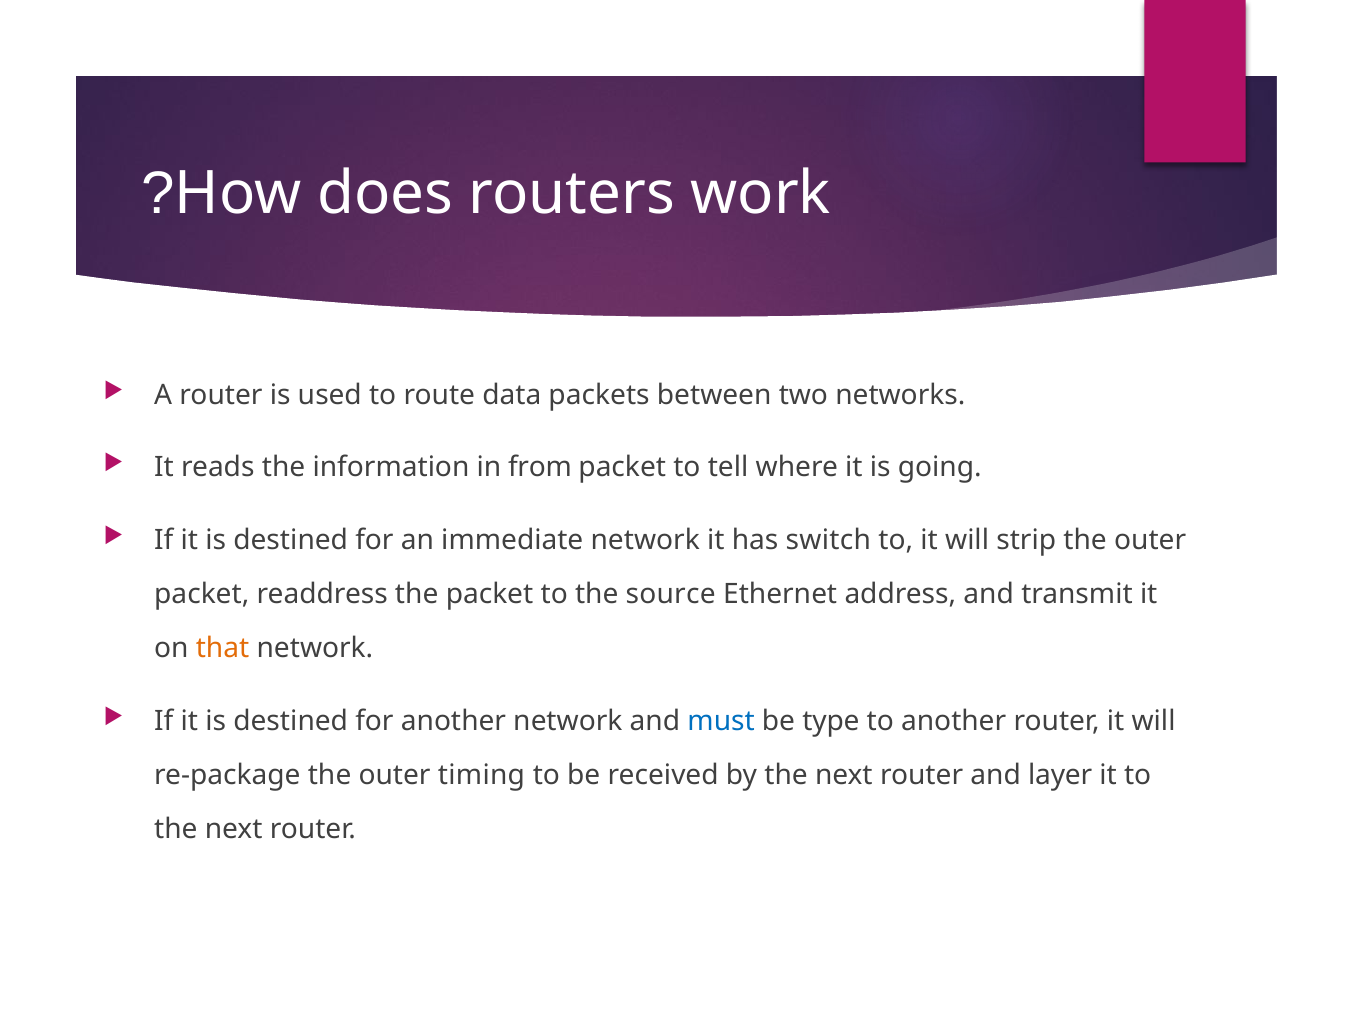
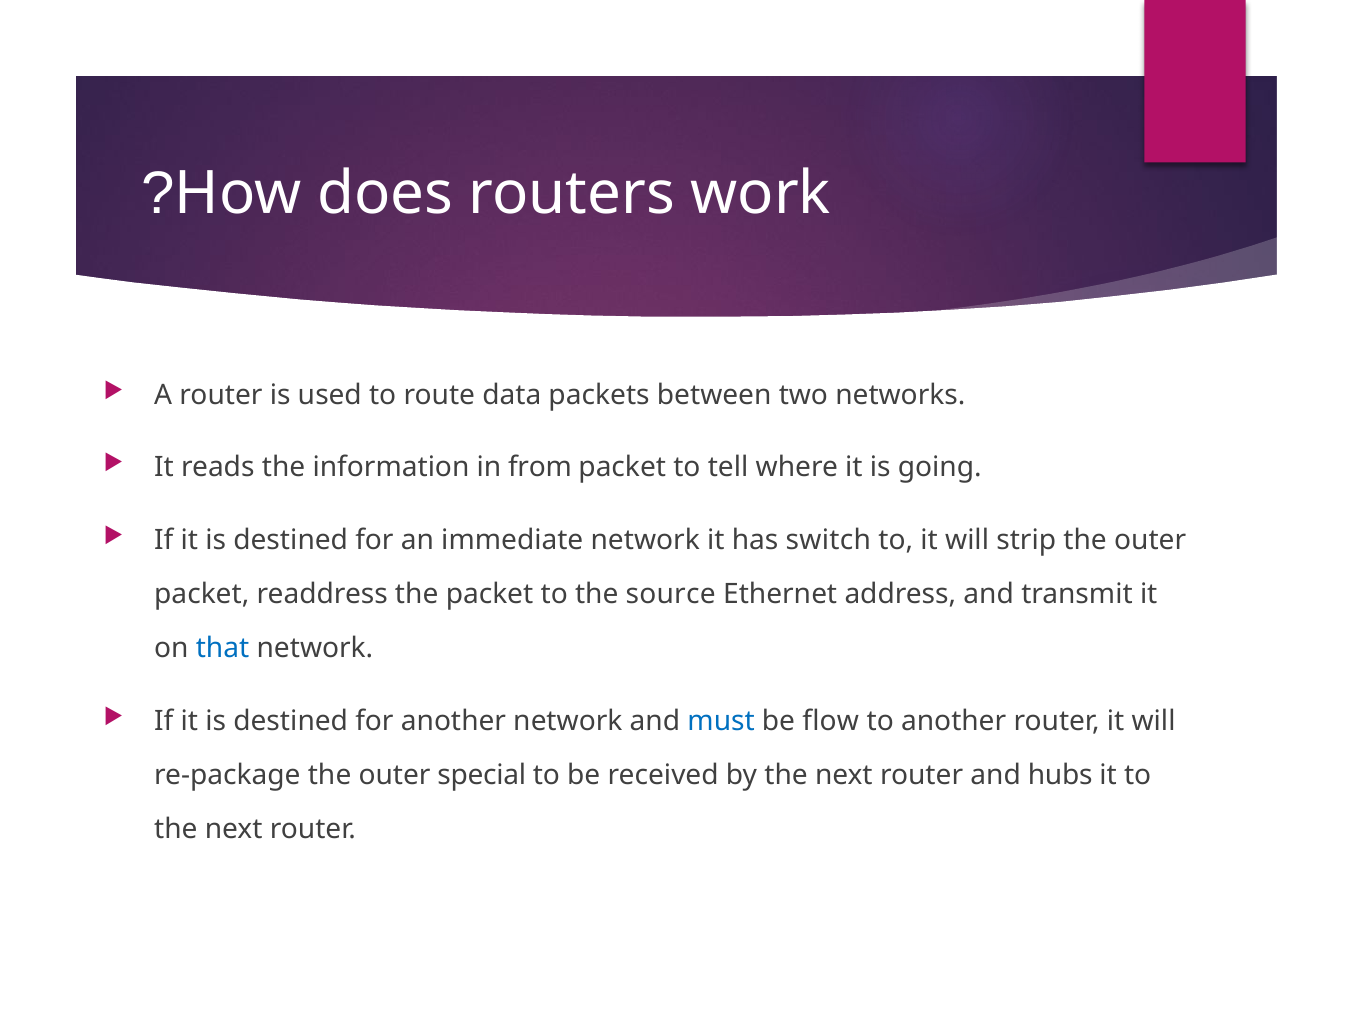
that colour: orange -> blue
type: type -> flow
timing: timing -> special
layer: layer -> hubs
